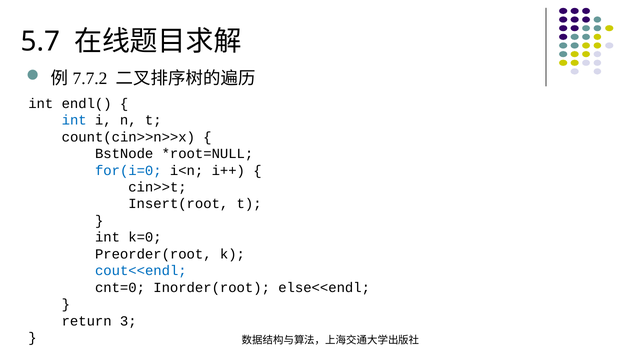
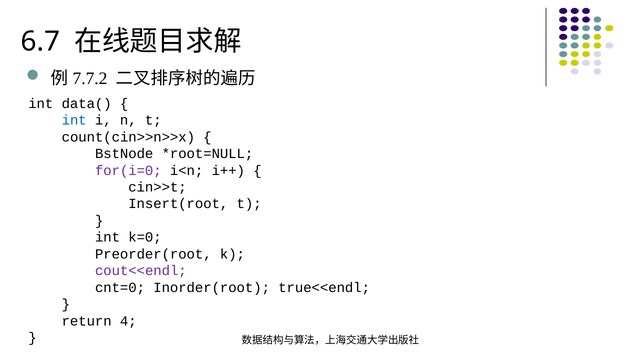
5.7: 5.7 -> 6.7
endl(: endl( -> data(
for(i=0 colour: blue -> purple
cout<<endl colour: blue -> purple
else<<endl: else<<endl -> true<<endl
3: 3 -> 4
